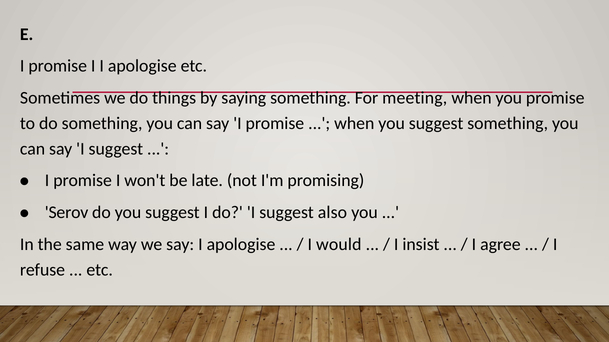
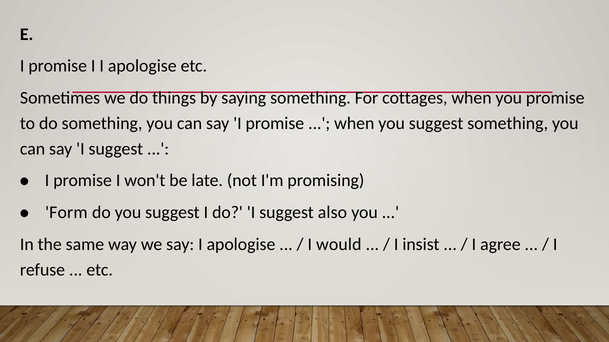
meeting: meeting -> cottages
Serov: Serov -> Form
